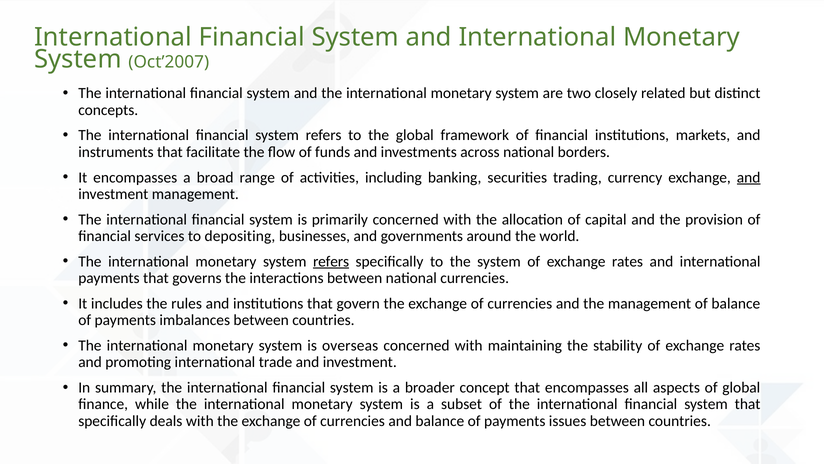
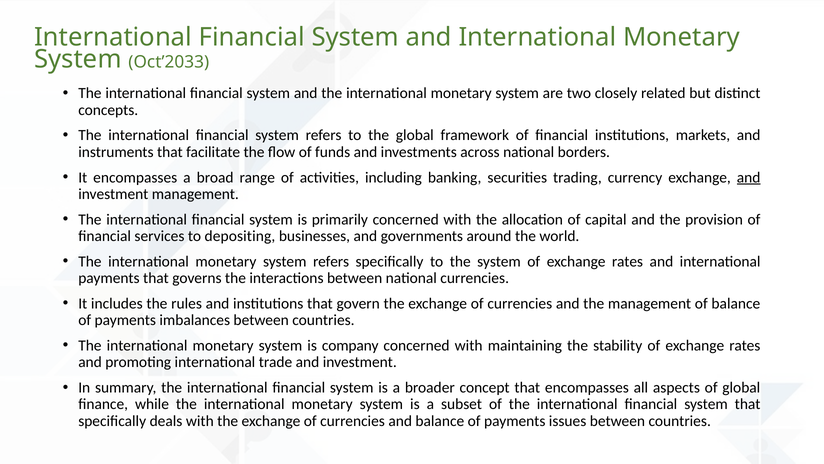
Oct’2007: Oct’2007 -> Oct’2033
refers at (331, 261) underline: present -> none
overseas: overseas -> company
